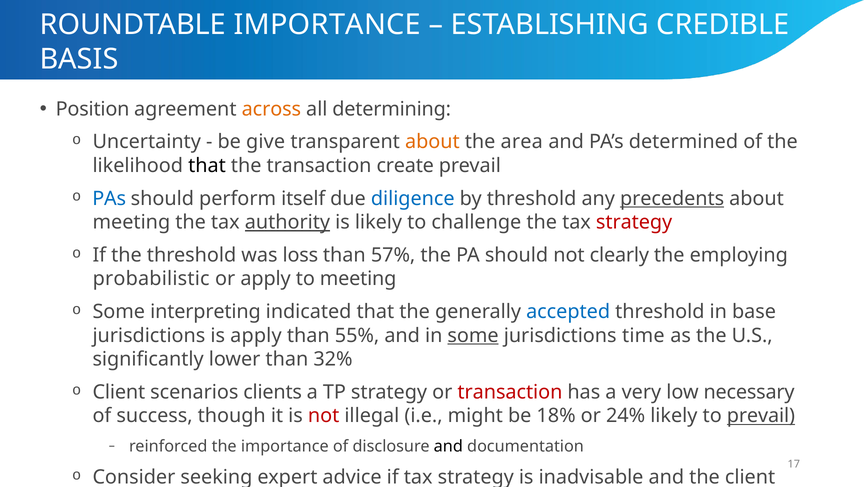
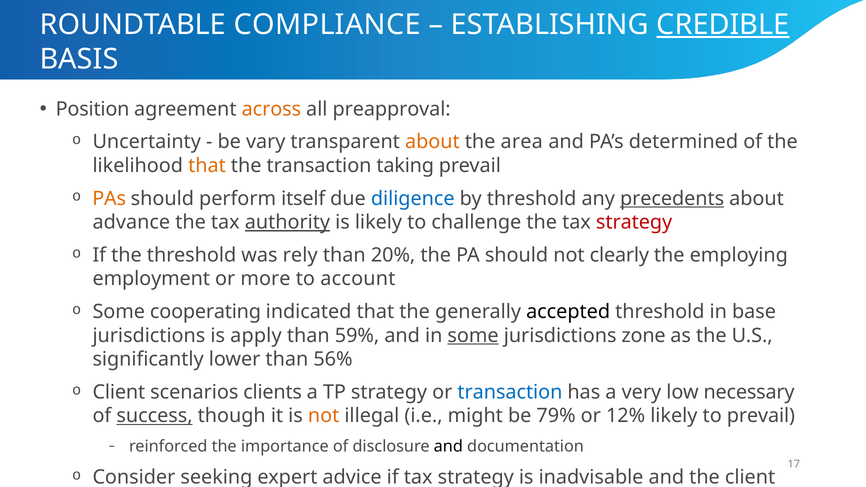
ROUNDTABLE IMPORTANCE: IMPORTANCE -> COMPLIANCE
CREDIBLE underline: none -> present
determining: determining -> preapproval
give: give -> vary
that at (207, 166) colour: black -> orange
create: create -> taking
PAs colour: blue -> orange
meeting at (131, 222): meeting -> advance
loss: loss -> rely
57%: 57% -> 20%
probabilistic: probabilistic -> employment
or apply: apply -> more
to meeting: meeting -> account
interpreting: interpreting -> cooperating
accepted colour: blue -> black
55%: 55% -> 59%
time: time -> zone
32%: 32% -> 56%
transaction at (510, 392) colour: red -> blue
success underline: none -> present
not at (324, 416) colour: red -> orange
18%: 18% -> 79%
24%: 24% -> 12%
prevail at (761, 416) underline: present -> none
